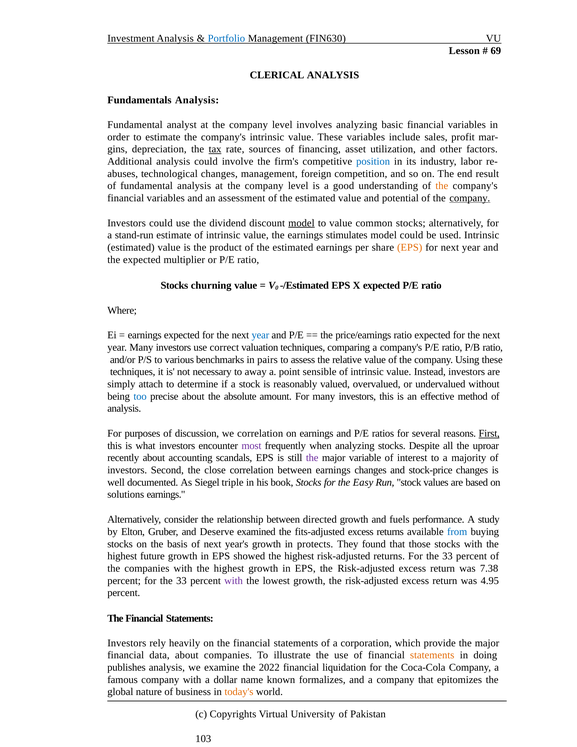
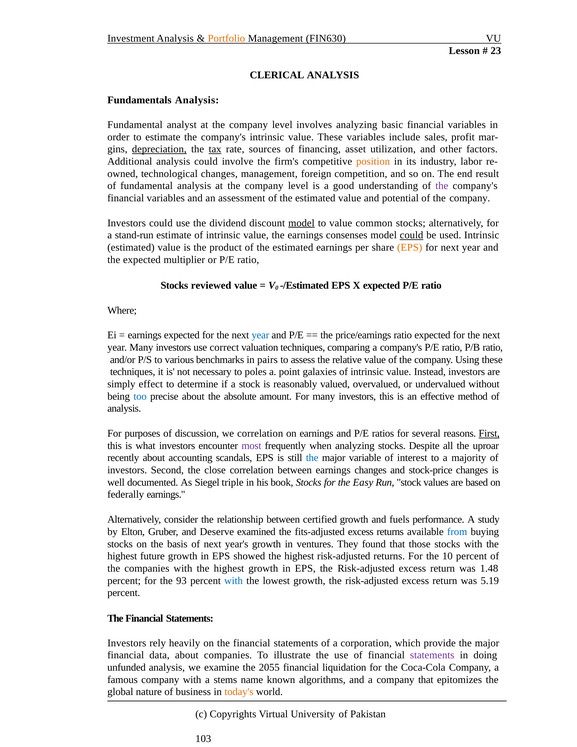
Portfolio colour: blue -> orange
69: 69 -> 23
depreciation underline: none -> present
position colour: blue -> orange
abuses: abuses -> owned
the at (442, 186) colour: orange -> purple
company at (470, 198) underline: present -> none
stimulates: stimulates -> consenses
could at (412, 235) underline: none -> present
churning: churning -> reviewed
away: away -> poles
sensible: sensible -> galaxies
attach: attach -> effect
the at (312, 458) colour: purple -> blue
solutions: solutions -> federally
directed: directed -> certified
protects: protects -> ventures
returns For the 33: 33 -> 10
7.38: 7.38 -> 1.48
percent for the 33: 33 -> 93
with at (234, 580) colour: purple -> blue
4.95: 4.95 -> 5.19
statements at (432, 655) colour: orange -> purple
publishes: publishes -> unfunded
2022: 2022 -> 2055
dollar: dollar -> stems
formalizes: formalizes -> algorithms
